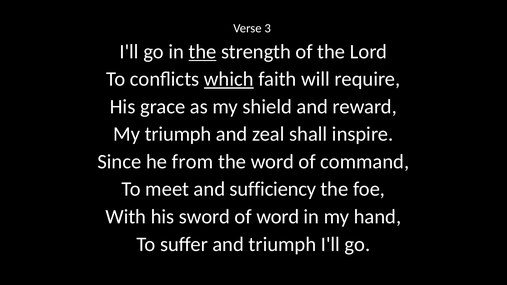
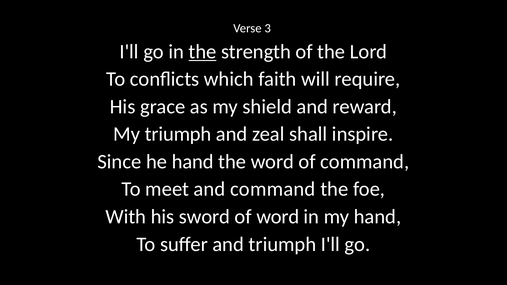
which underline: present -> none
he from: from -> hand
and sufficiency: sufficiency -> command
